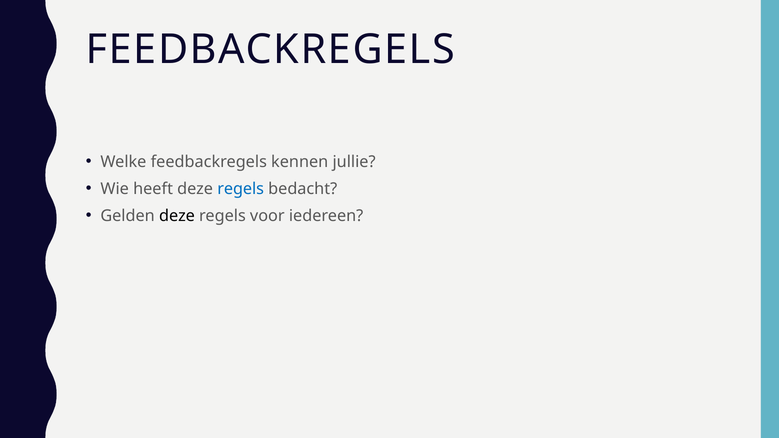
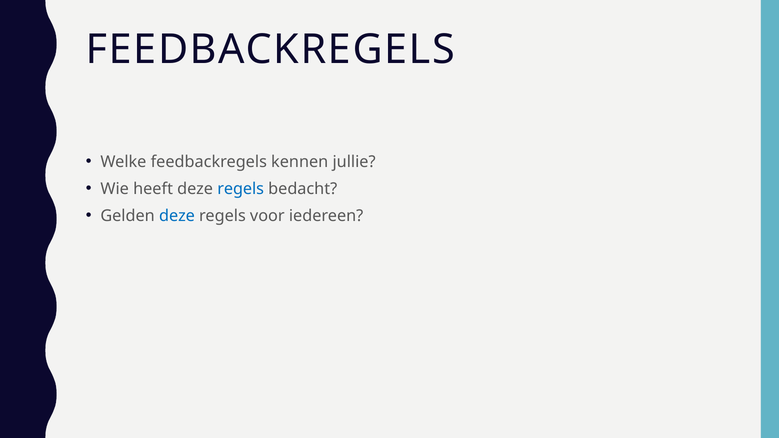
deze at (177, 216) colour: black -> blue
